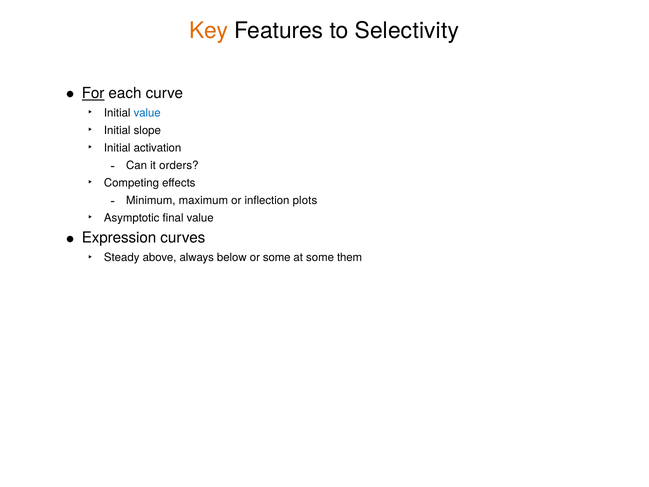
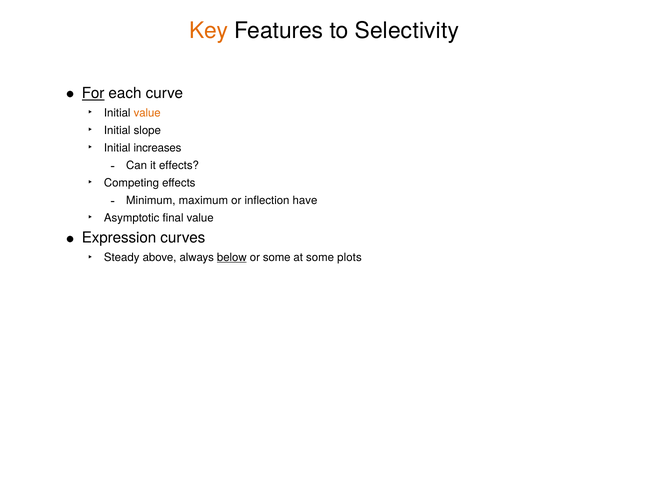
value at (147, 113) colour: blue -> orange
activation: activation -> increases
it orders: orders -> effects
plots: plots -> have
below underline: none -> present
them: them -> plots
